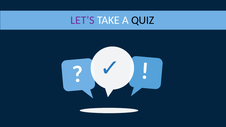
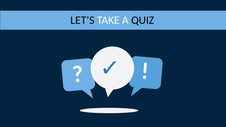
LET’S colour: purple -> black
